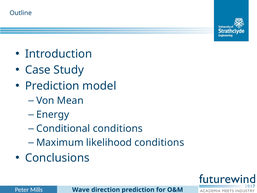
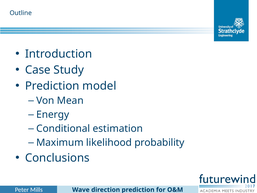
Conditional conditions: conditions -> estimation
likelihood conditions: conditions -> probability
